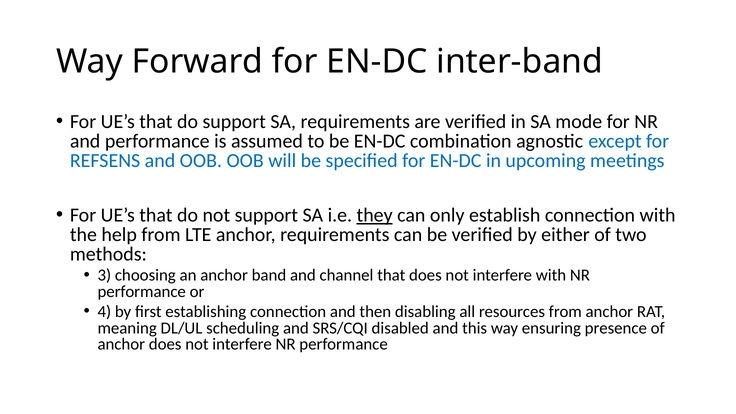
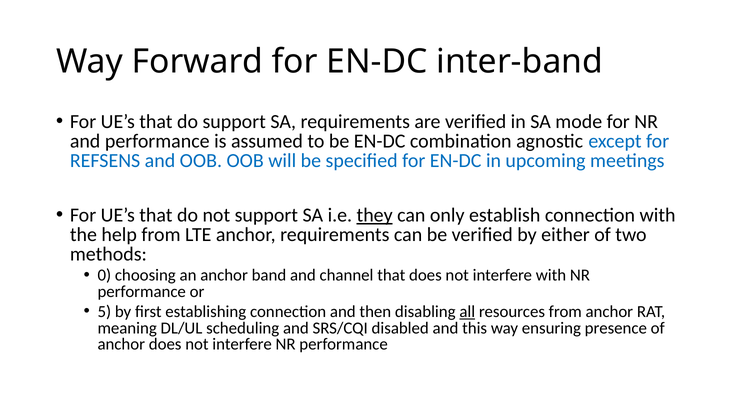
3: 3 -> 0
4: 4 -> 5
all underline: none -> present
